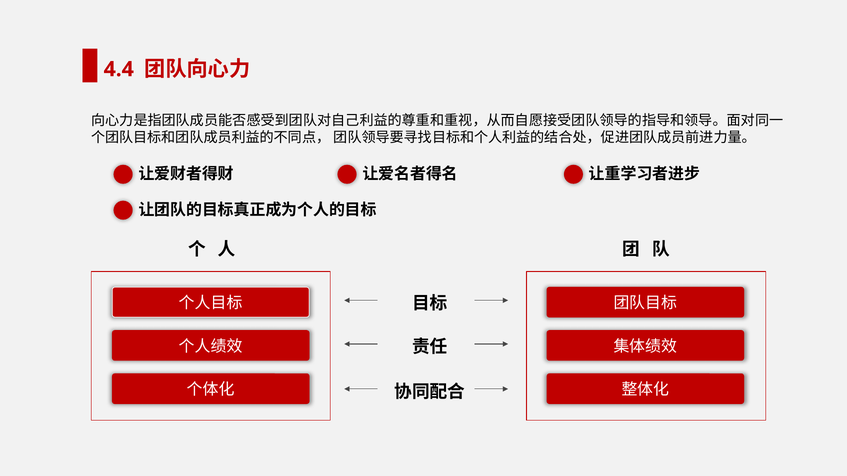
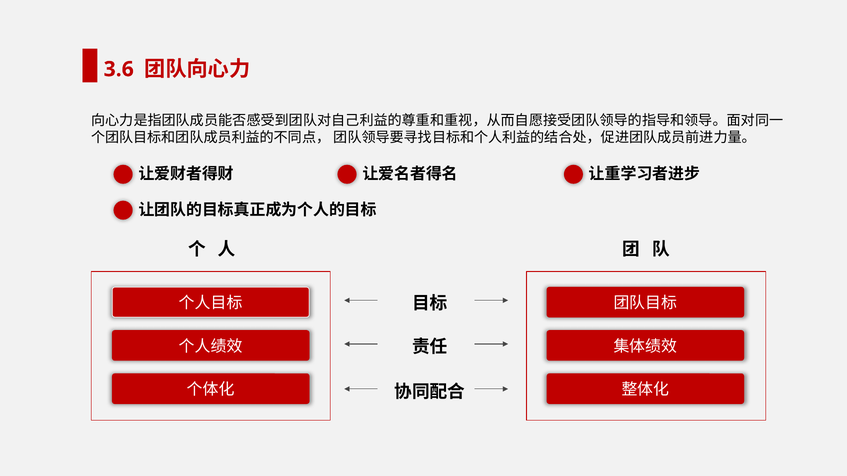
4.4: 4.4 -> 3.6
